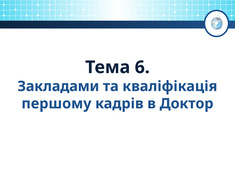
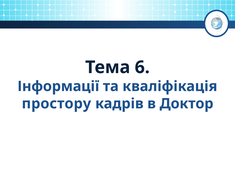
Закладами: Закладами -> Інформації
першому: першому -> простору
